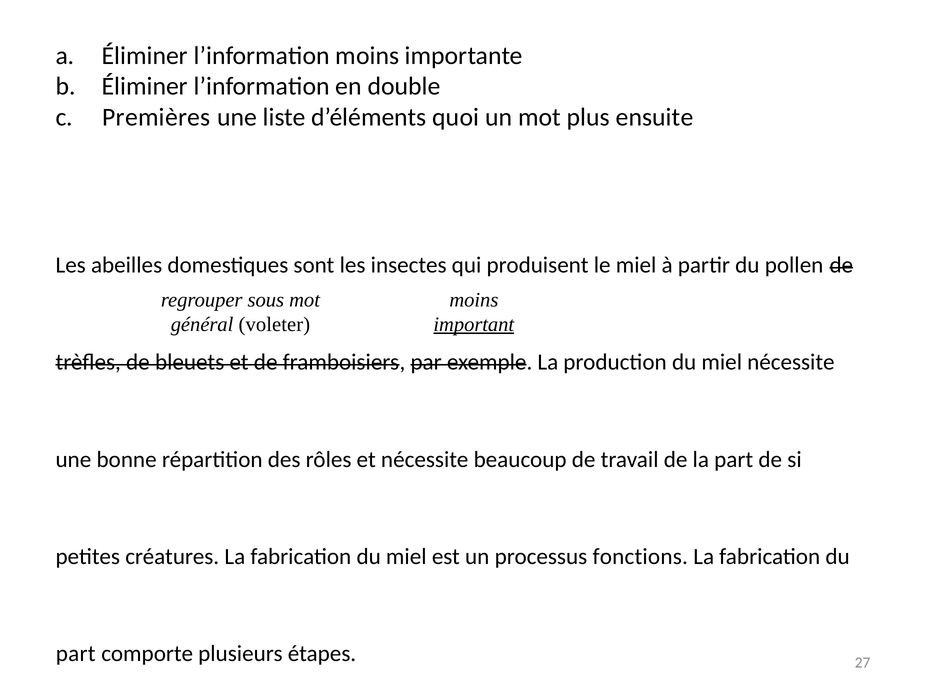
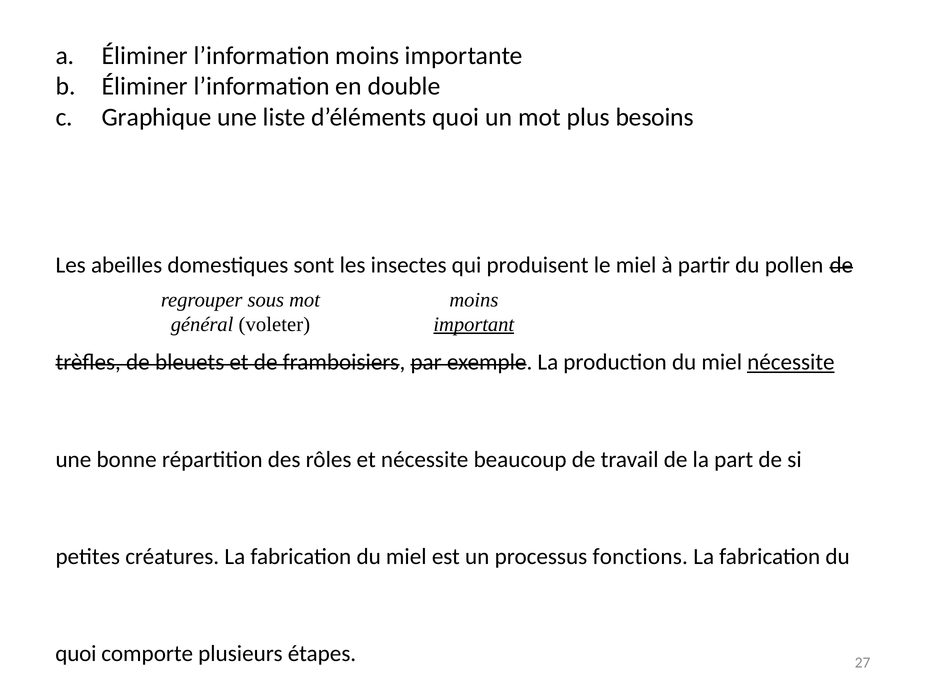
Premières: Premières -> Graphique
ensuite: ensuite -> besoins
nécessite at (791, 363) underline: none -> present
part at (76, 654): part -> quoi
